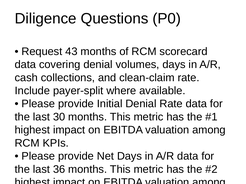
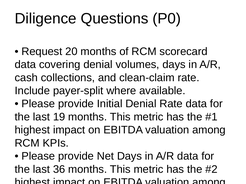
43: 43 -> 20
30: 30 -> 19
